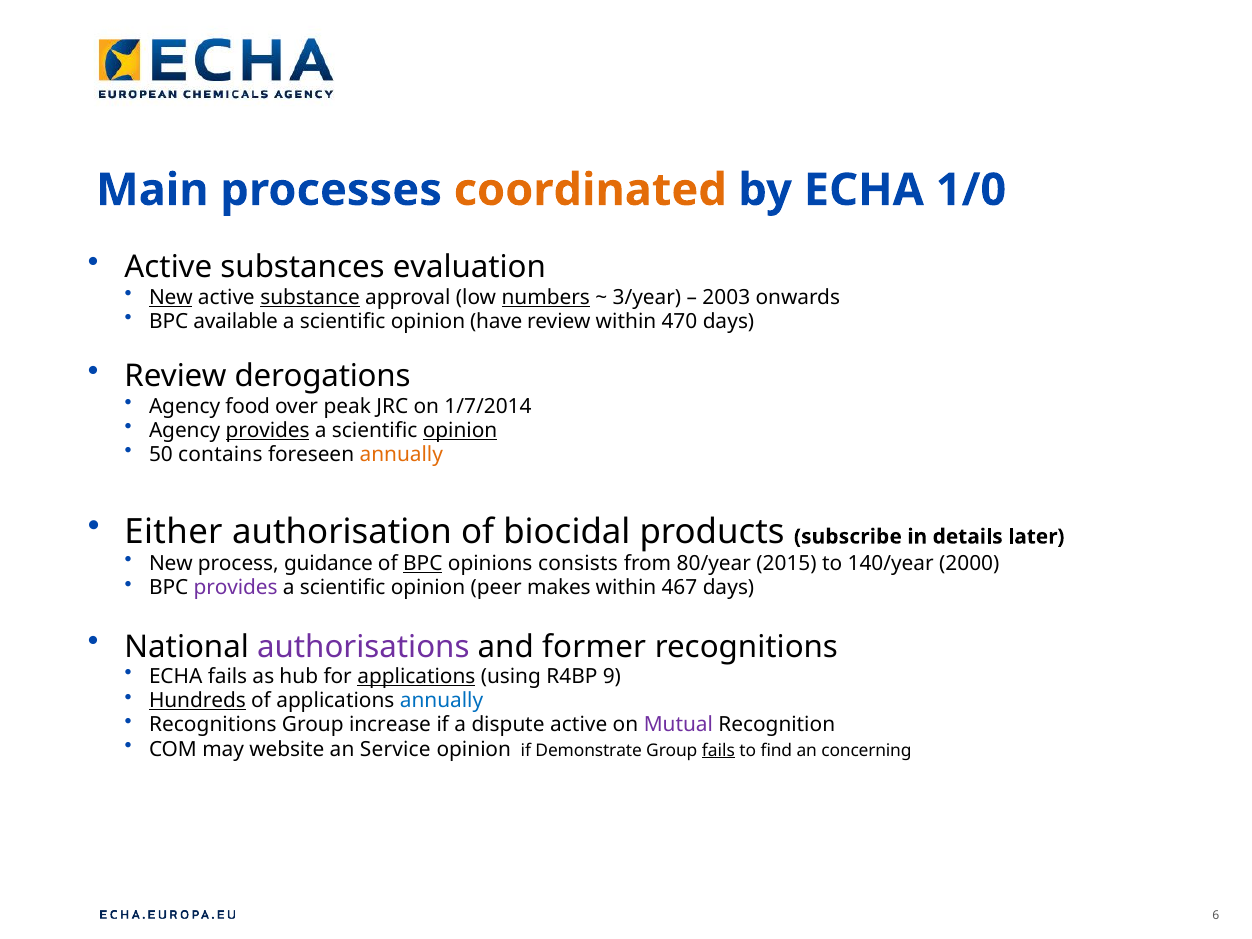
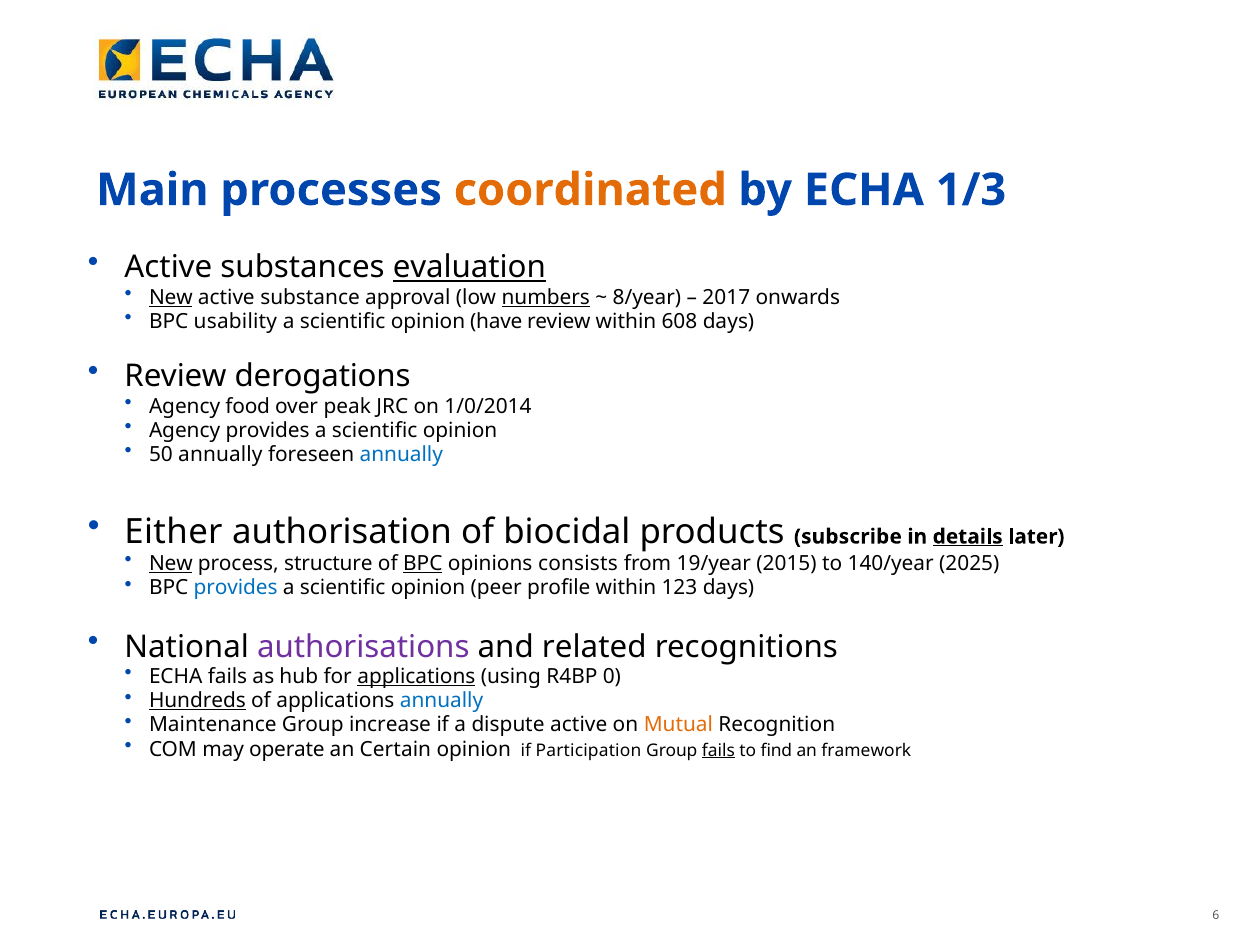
1/0: 1/0 -> 1/3
evaluation underline: none -> present
substance underline: present -> none
3/year: 3/year -> 8/year
2003: 2003 -> 2017
available: available -> usability
470: 470 -> 608
1/7/2014: 1/7/2014 -> 1/0/2014
provides at (268, 430) underline: present -> none
opinion at (460, 430) underline: present -> none
50 contains: contains -> annually
annually at (401, 455) colour: orange -> blue
details underline: none -> present
New at (171, 564) underline: none -> present
guidance: guidance -> structure
80/year: 80/year -> 19/year
2000: 2000 -> 2025
provides at (236, 588) colour: purple -> blue
makes: makes -> profile
467: 467 -> 123
former: former -> related
9: 9 -> 0
Recognitions at (213, 725): Recognitions -> Maintenance
Mutual colour: purple -> orange
website: website -> operate
Service: Service -> Certain
Demonstrate: Demonstrate -> Participation
concerning: concerning -> framework
